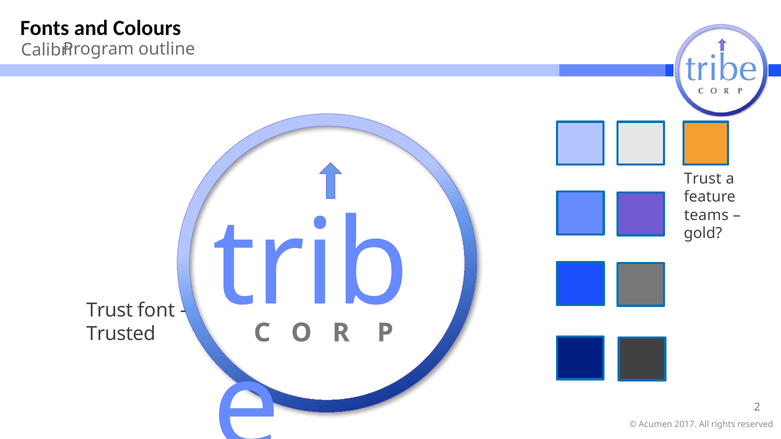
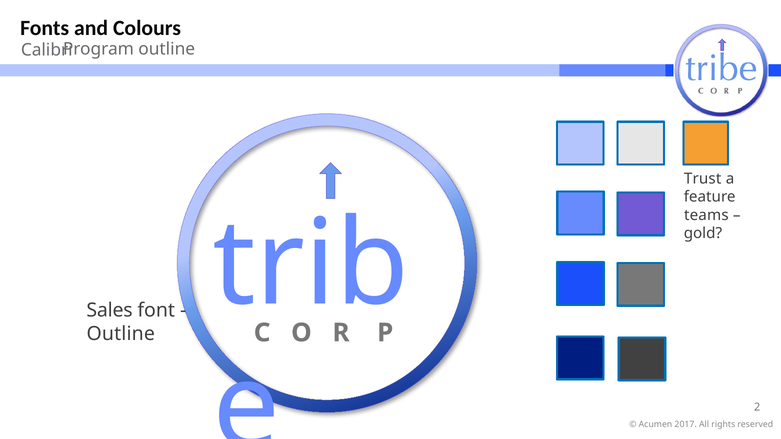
Trust at (110, 311): Trust -> Sales
Trusted at (121, 334): Trusted -> Outline
